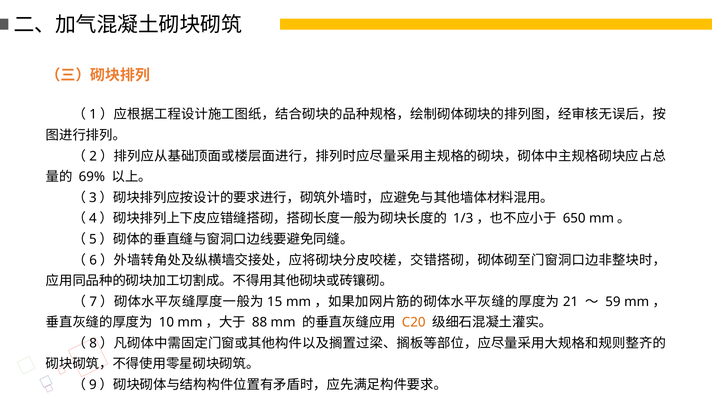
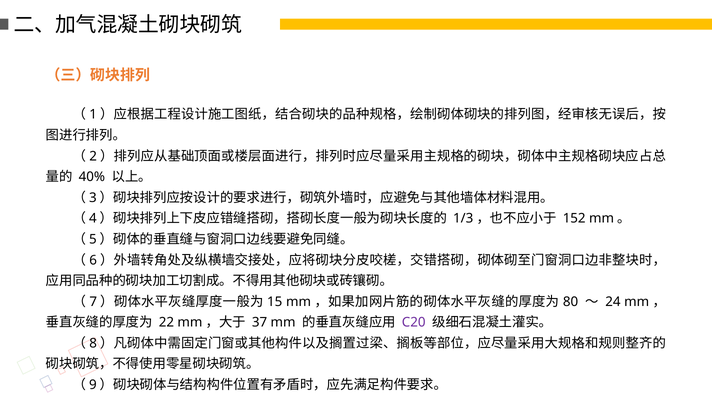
69%: 69% -> 40%
650: 650 -> 152
21: 21 -> 80
59: 59 -> 24
10: 10 -> 22
88: 88 -> 37
C20 colour: orange -> purple
